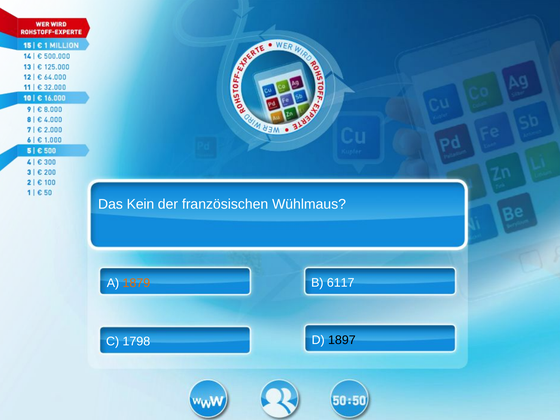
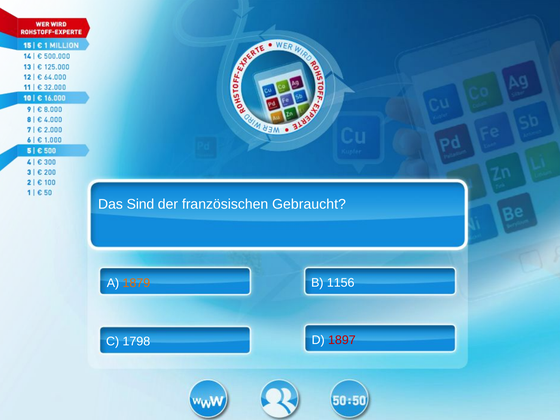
Kein: Kein -> Sind
Wühlmaus: Wühlmaus -> Gebraucht
6117: 6117 -> 1156
1897 colour: black -> red
